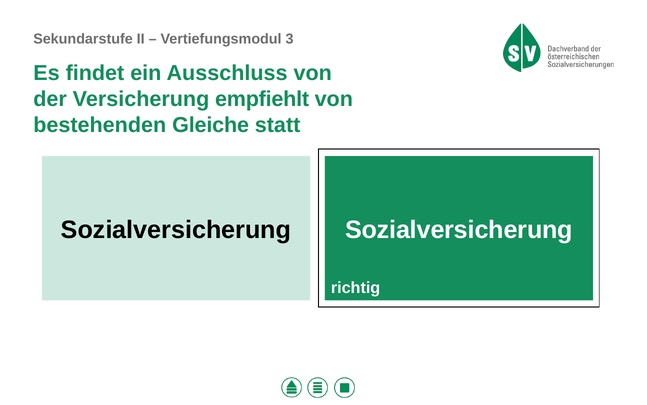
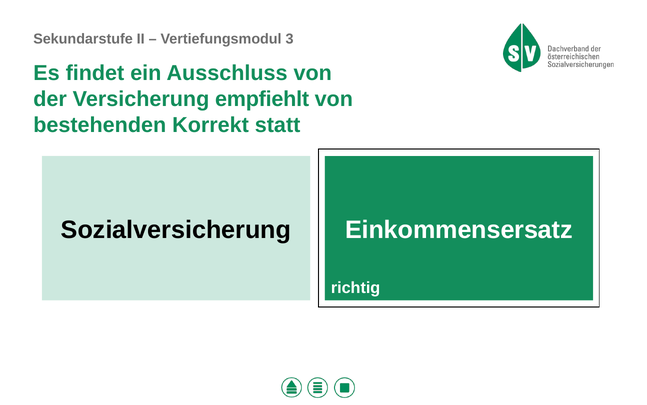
Gleiche: Gleiche -> Korrekt
Sozialversicherung Sozialversicherung: Sozialversicherung -> Einkommensersatz
